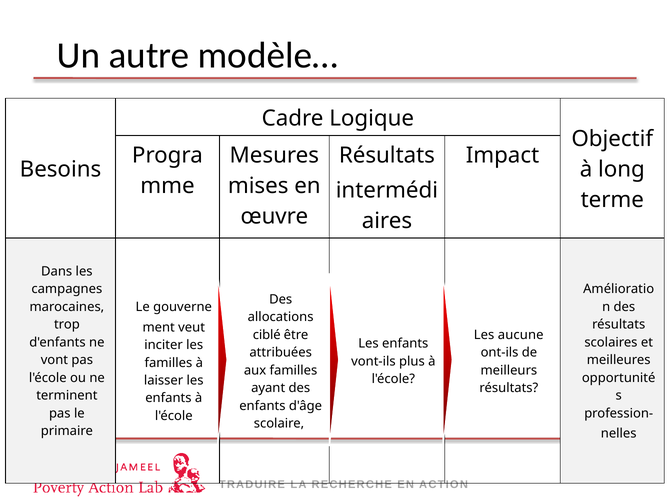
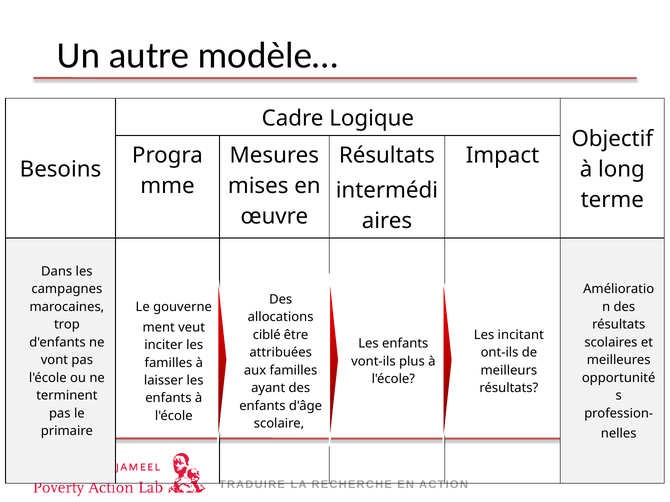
aucune: aucune -> incitant
